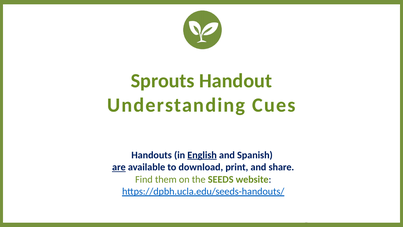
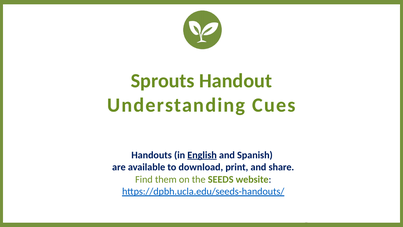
are underline: present -> none
